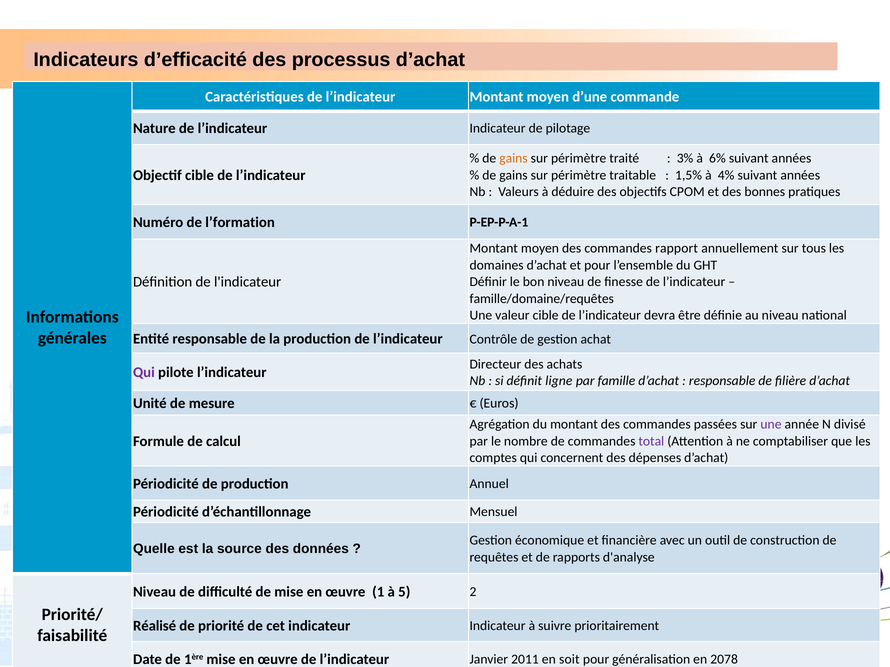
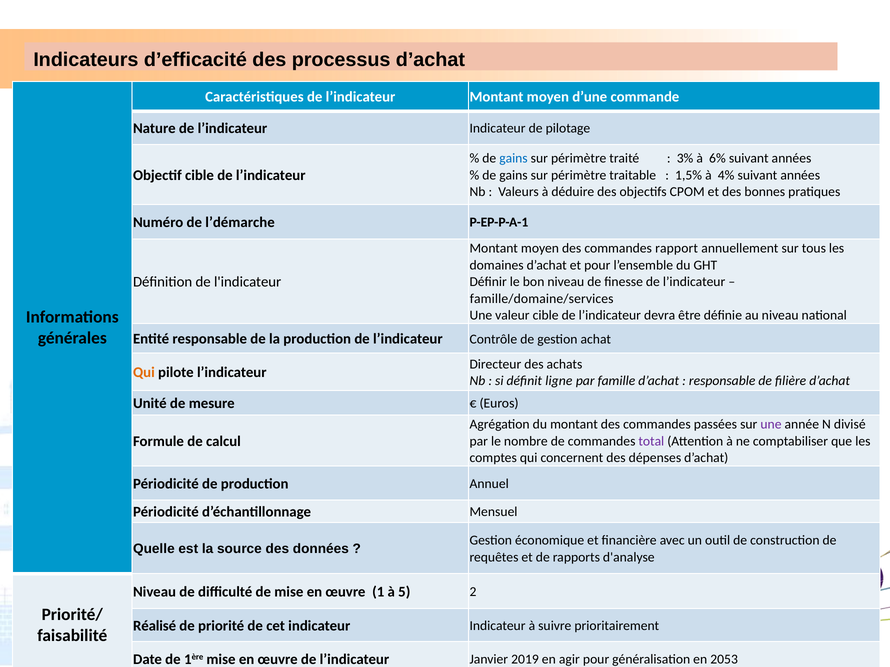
gains at (513, 159) colour: orange -> blue
l’formation: l’formation -> l’démarche
famille/domaine/requêtes: famille/domaine/requêtes -> famille/domaine/services
Qui at (144, 373) colour: purple -> orange
2011: 2011 -> 2019
soit: soit -> agir
2078: 2078 -> 2053
